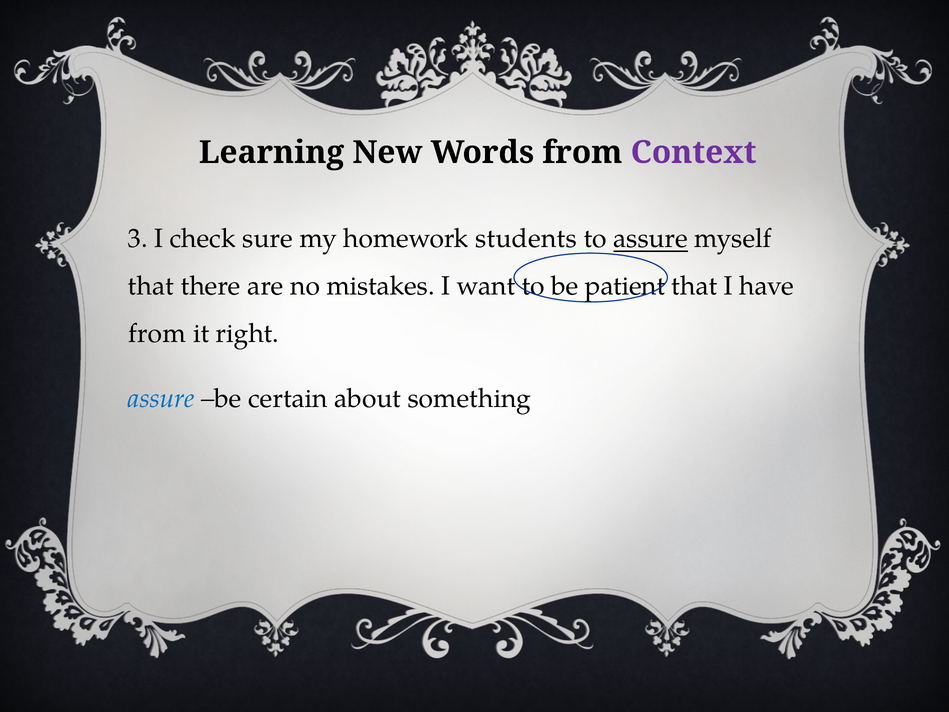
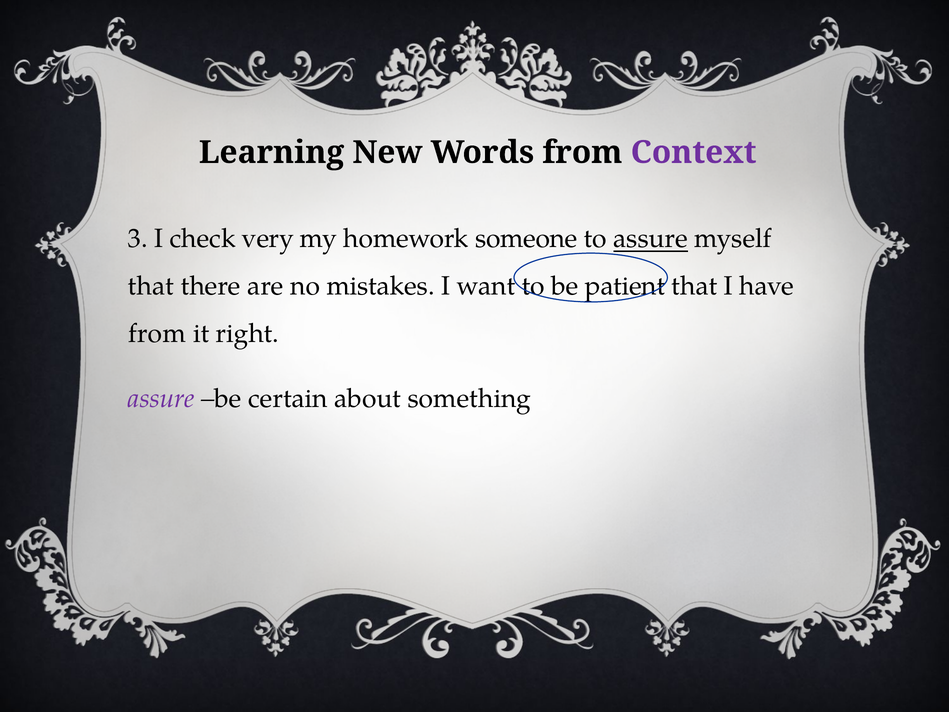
sure: sure -> very
students: students -> someone
assure at (161, 398) colour: blue -> purple
